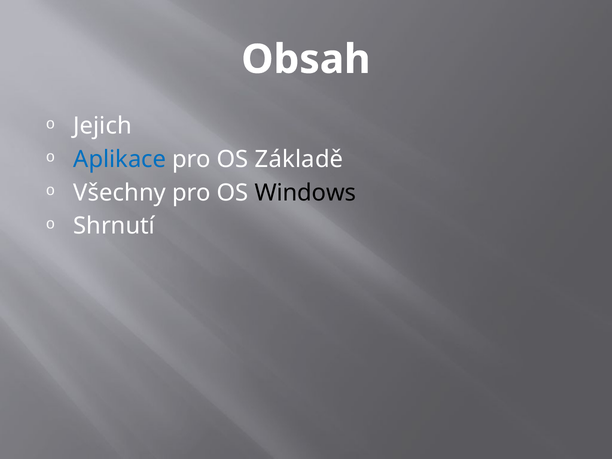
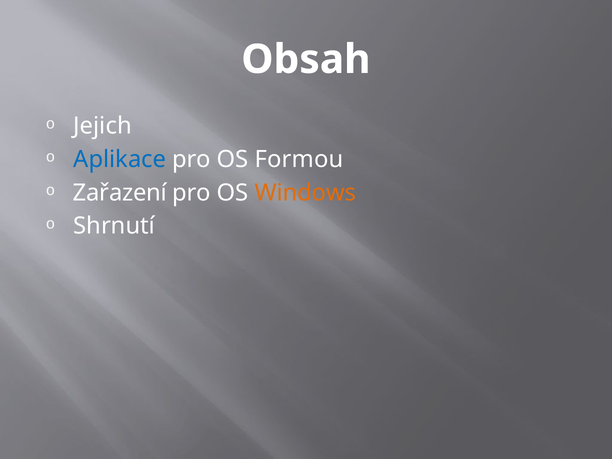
Základě: Základě -> Formou
Všechny: Všechny -> Zařazení
Windows colour: black -> orange
